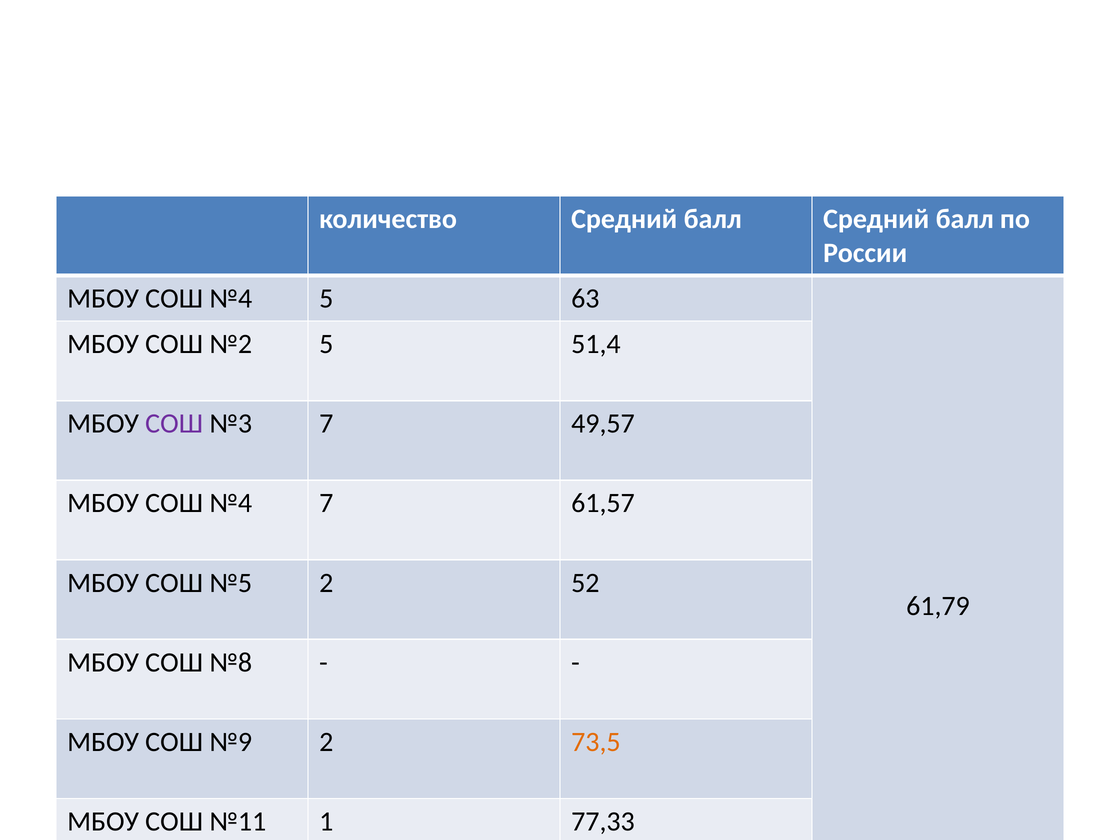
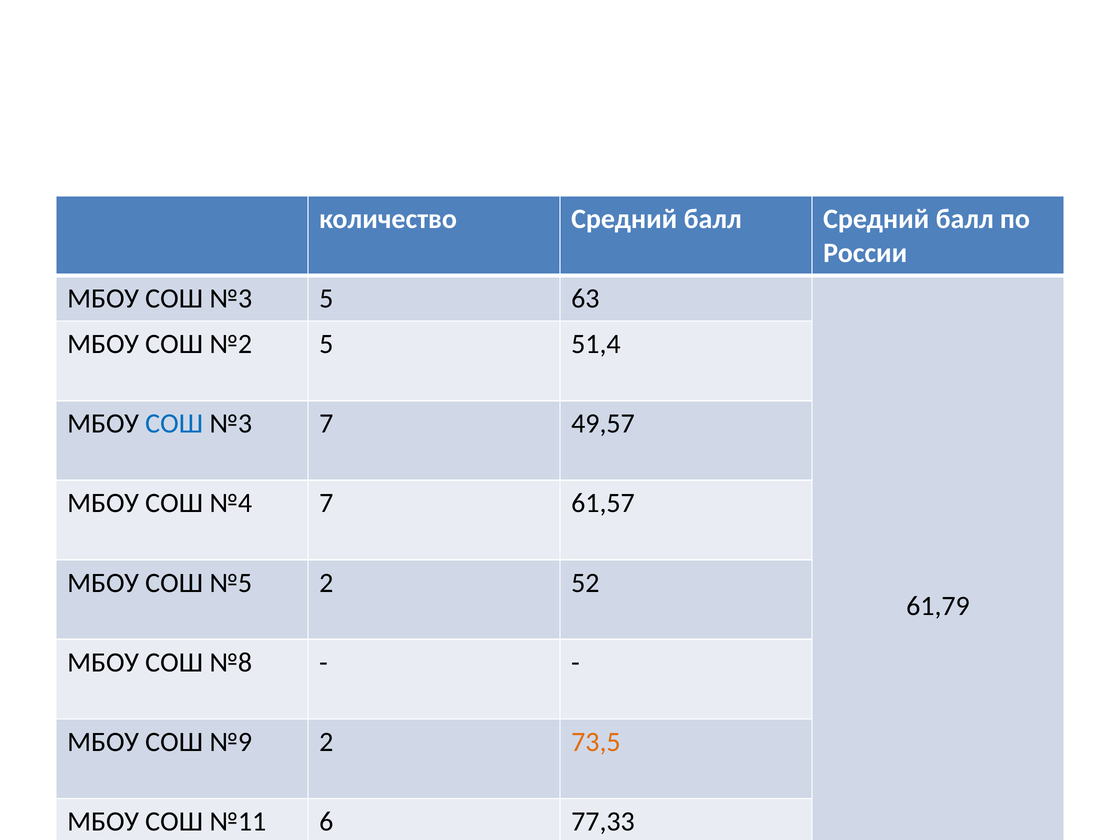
№4 at (231, 299): №4 -> №3
СОШ at (174, 424) colour: purple -> blue
1: 1 -> 6
